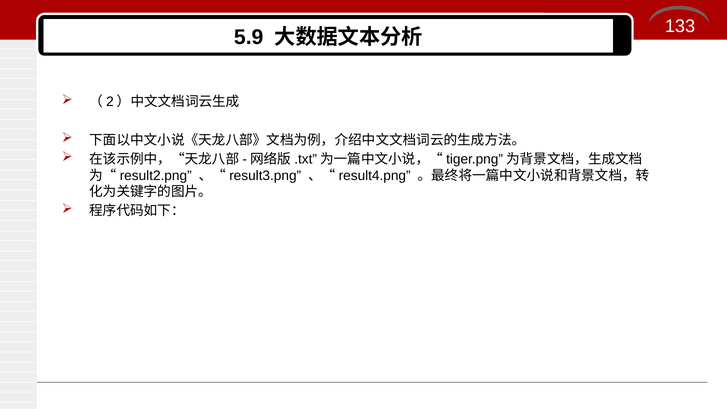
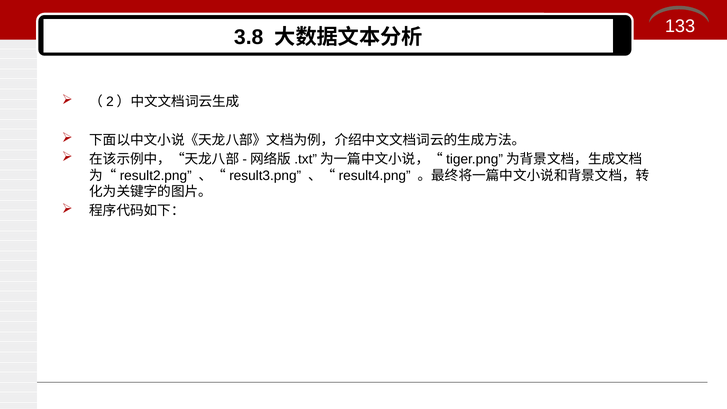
5.9: 5.9 -> 3.8
